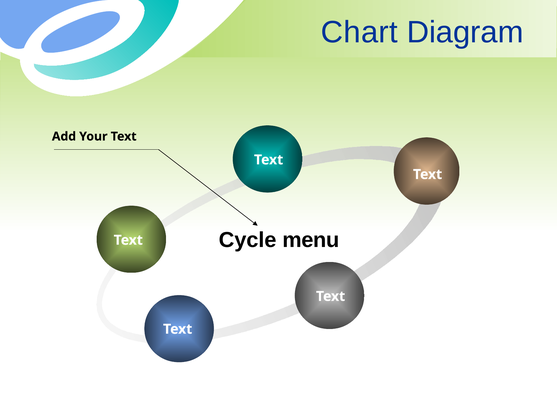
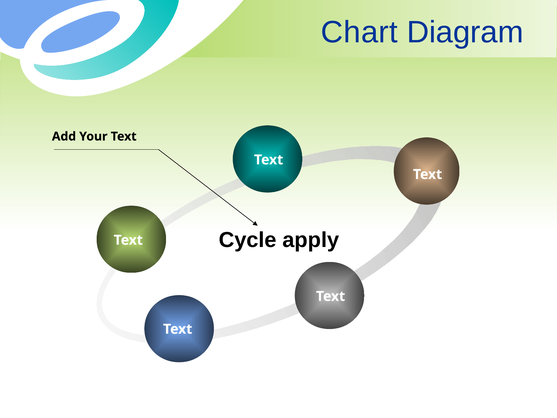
menu: menu -> apply
